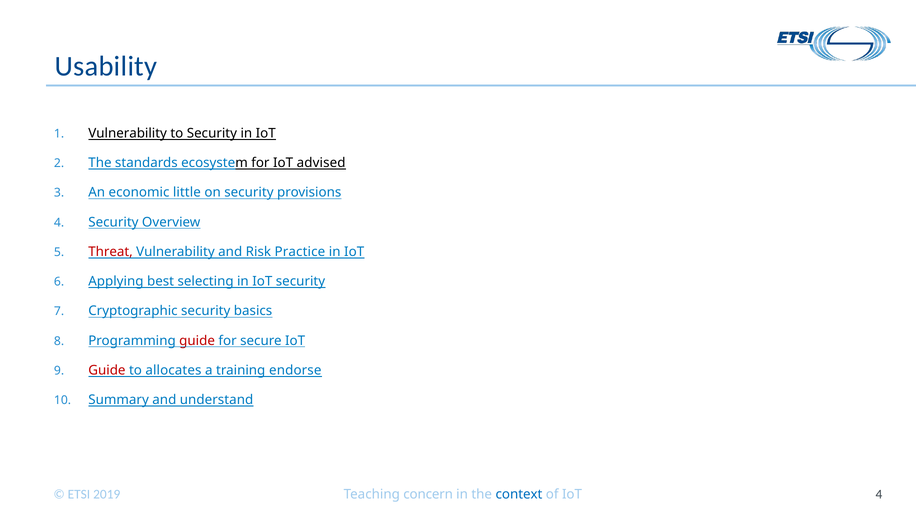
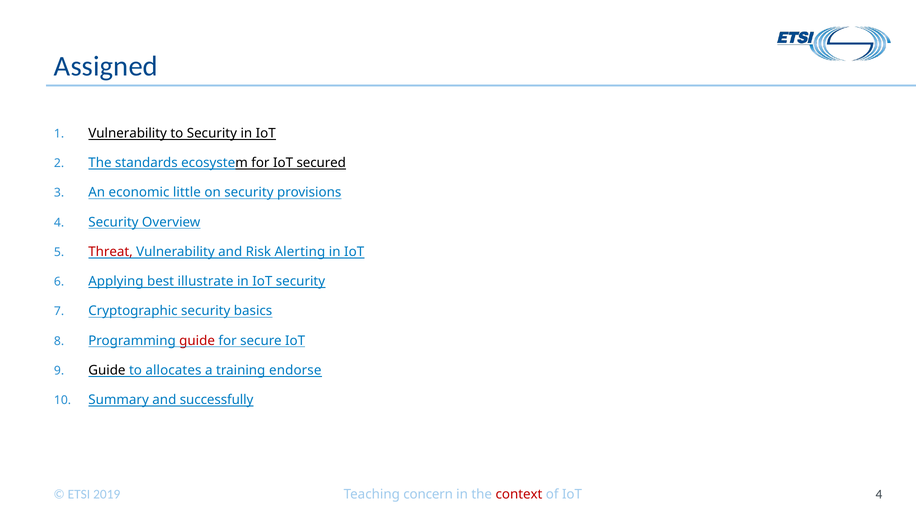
Usability: Usability -> Assigned
advised: advised -> secured
Practice: Practice -> Alerting
selecting: selecting -> illustrate
Guide at (107, 370) colour: red -> black
understand: understand -> successfully
context colour: blue -> red
